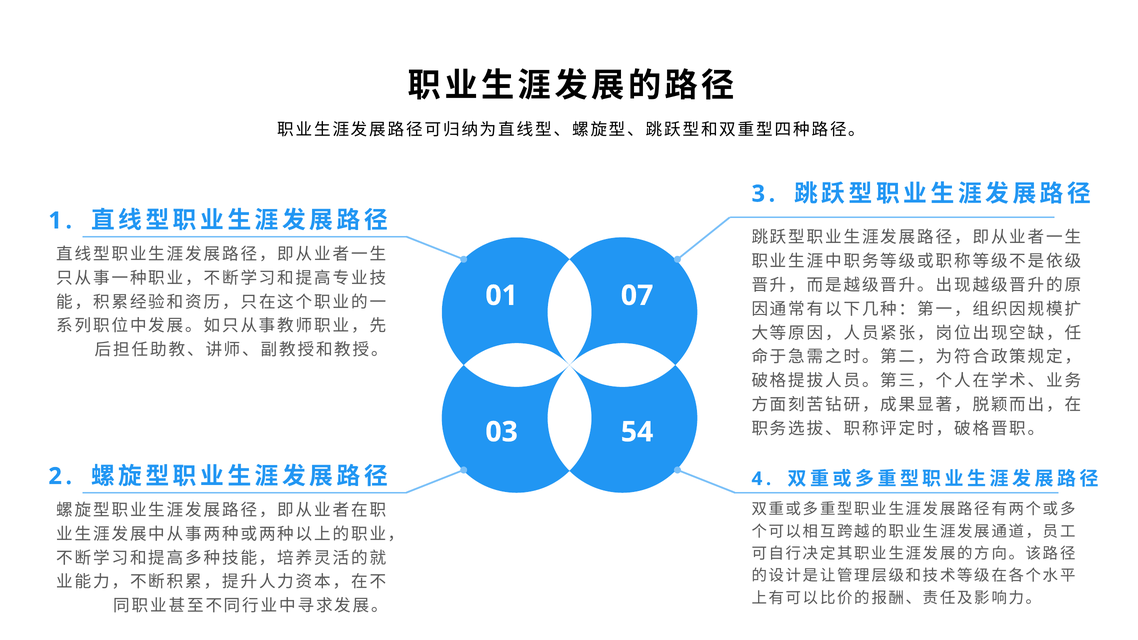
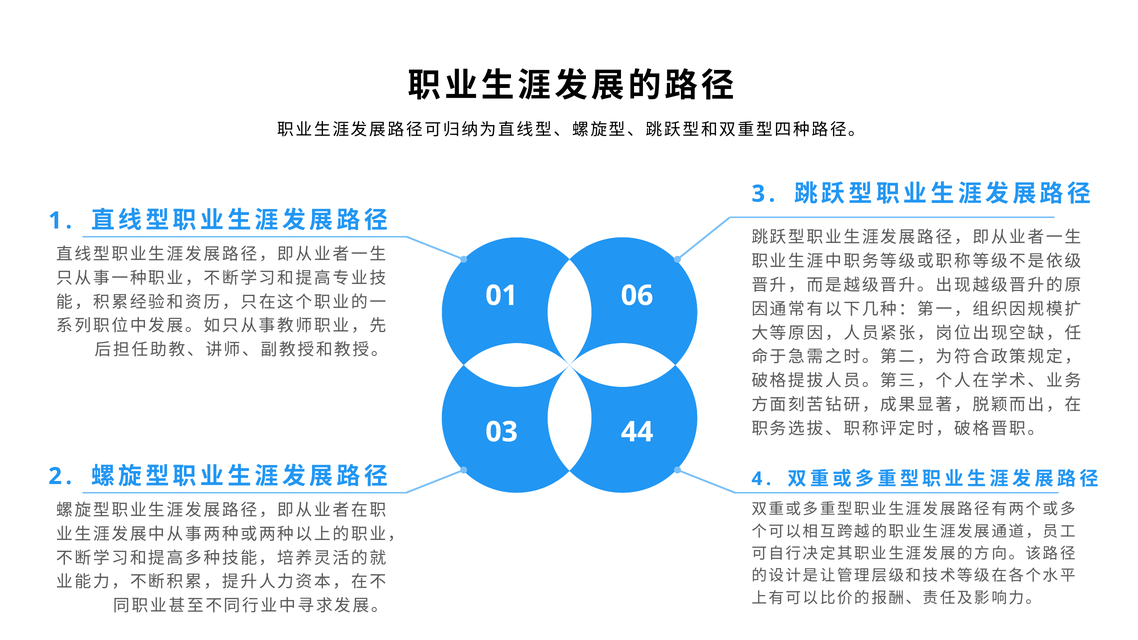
07: 07 -> 06
54: 54 -> 44
